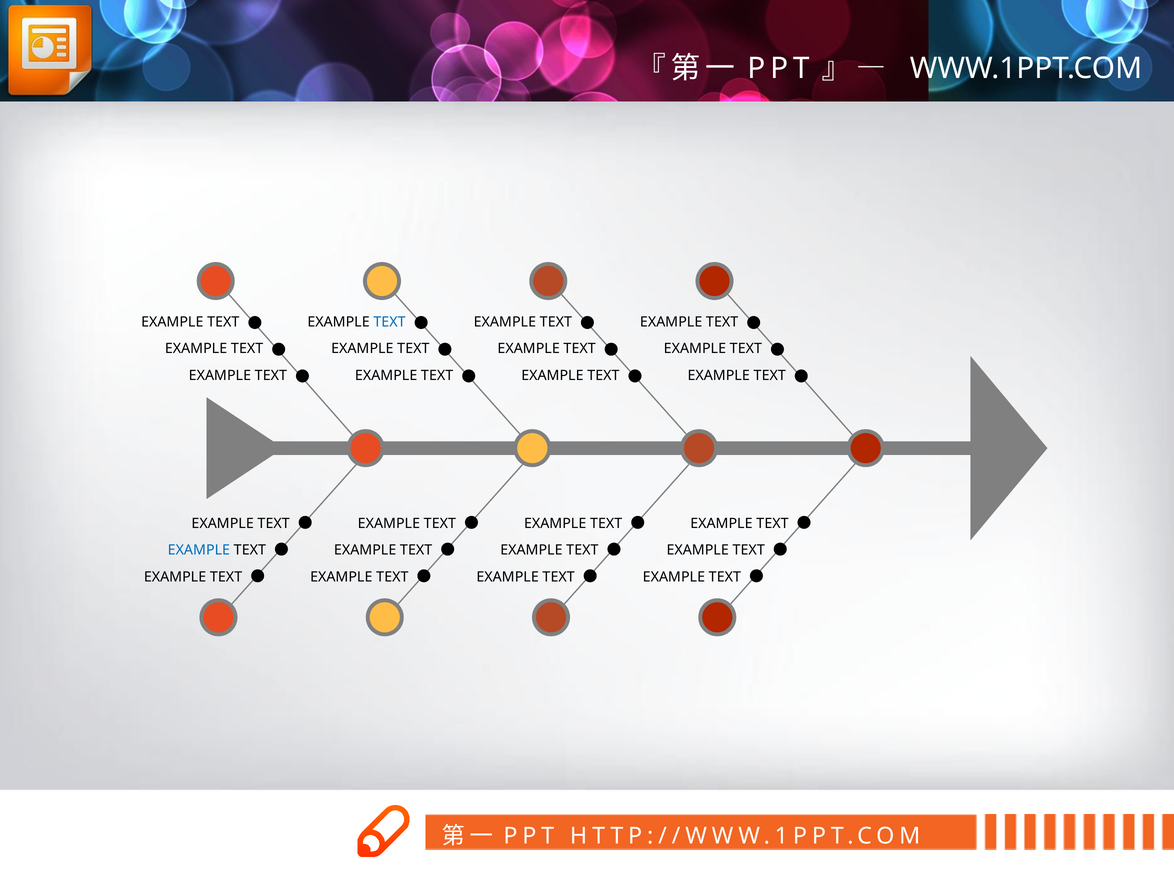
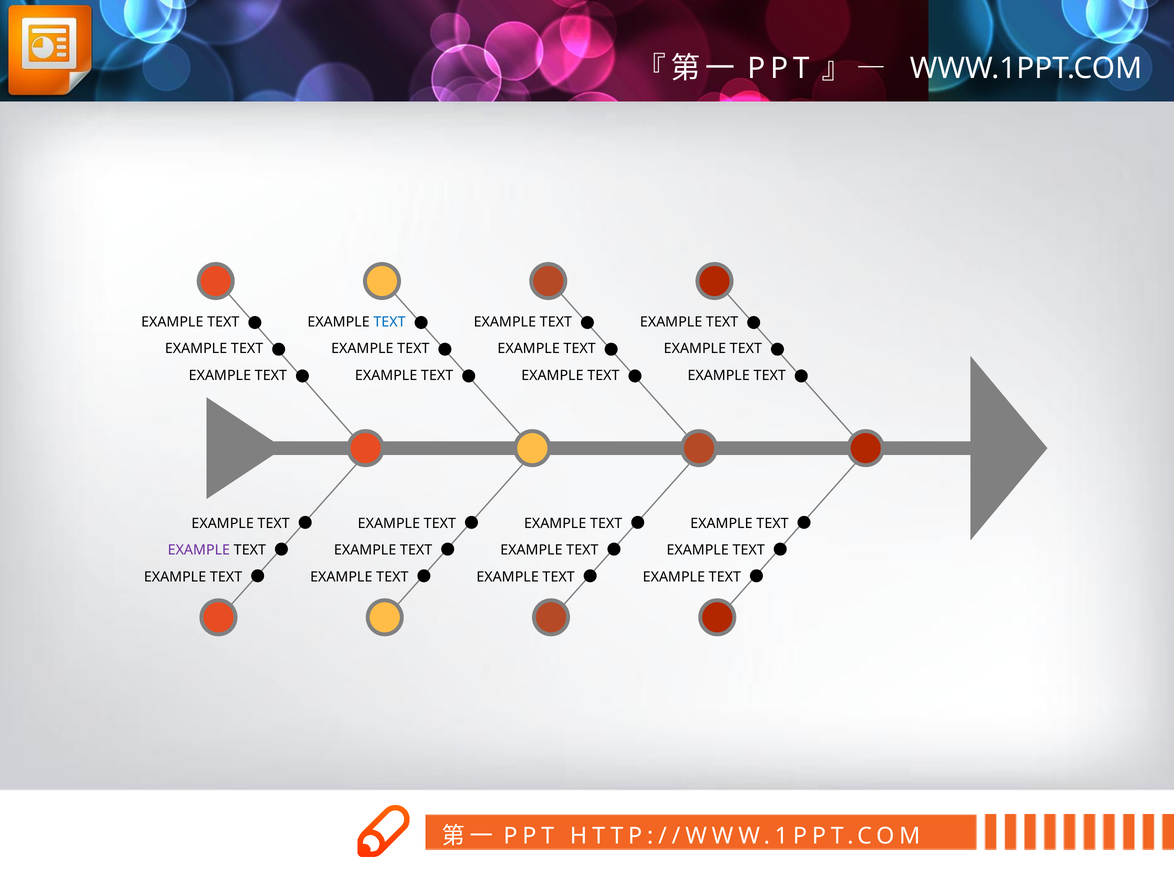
EXAMPLE at (199, 550) colour: blue -> purple
